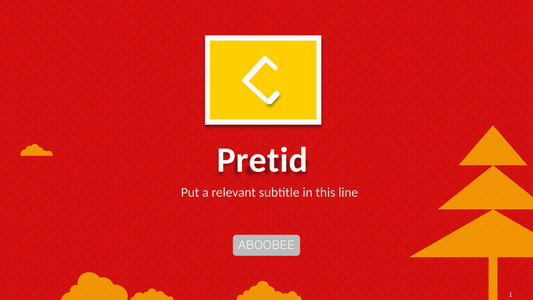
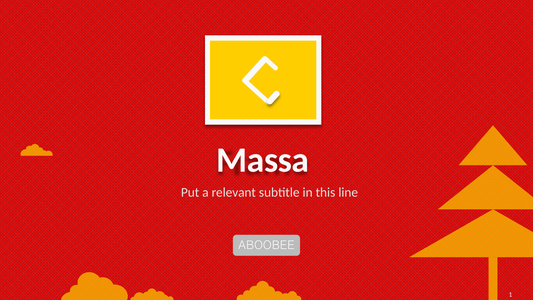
Pretid: Pretid -> Massa
